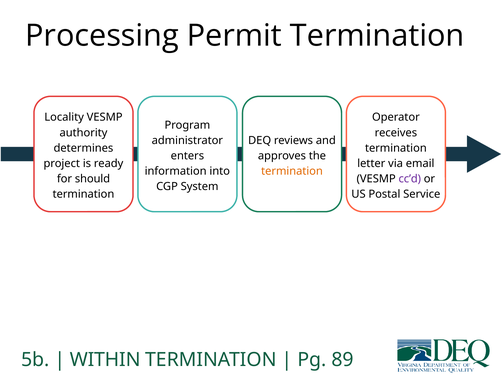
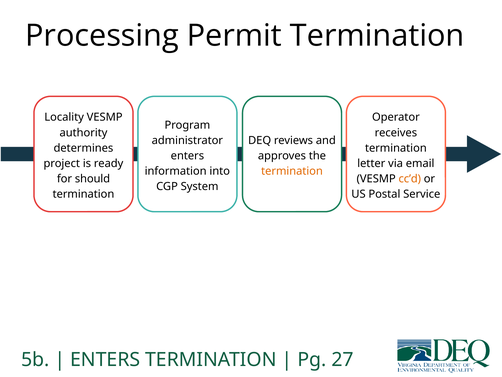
cc’d colour: purple -> orange
WITHIN at (105, 359): WITHIN -> ENTERS
89: 89 -> 27
